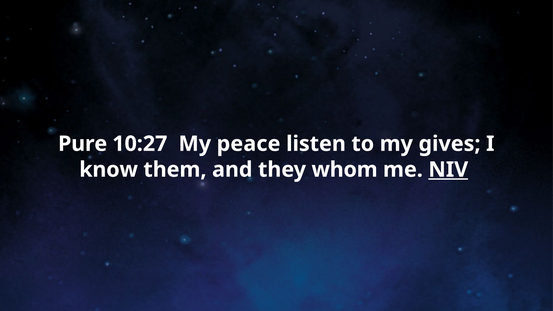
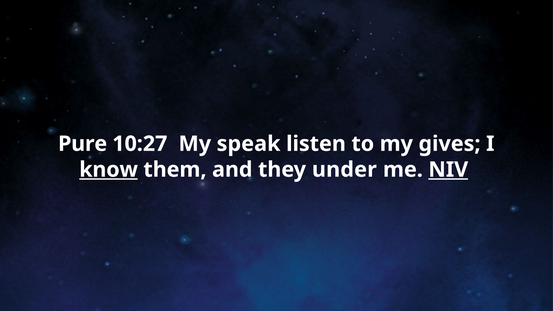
peace: peace -> speak
know underline: none -> present
whom: whom -> under
